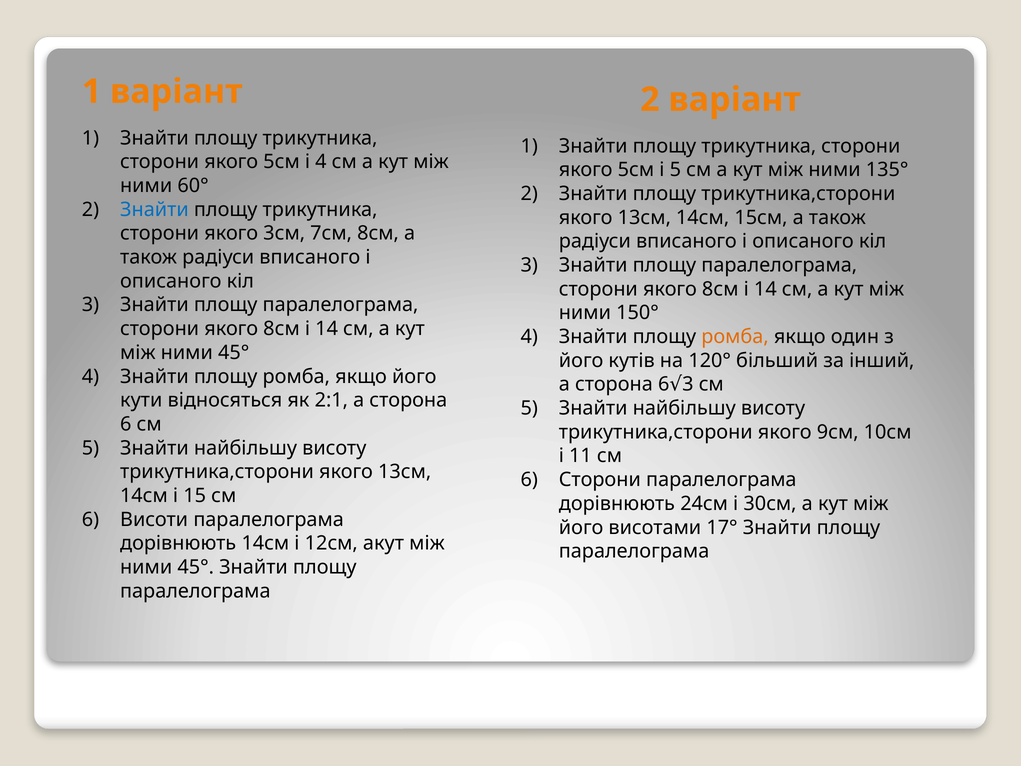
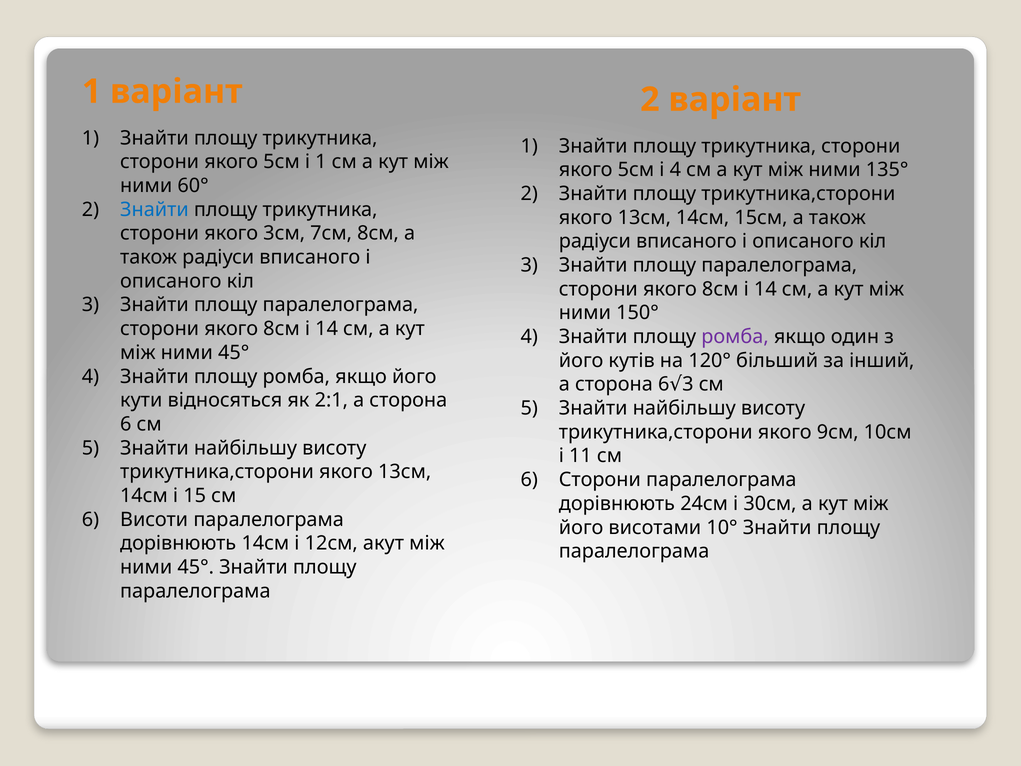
і 4: 4 -> 1
і 5: 5 -> 4
ромба at (735, 337) colour: orange -> purple
17°: 17° -> 10°
